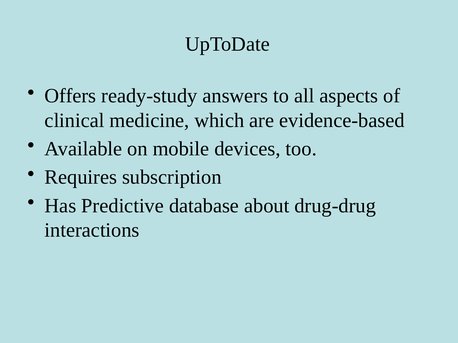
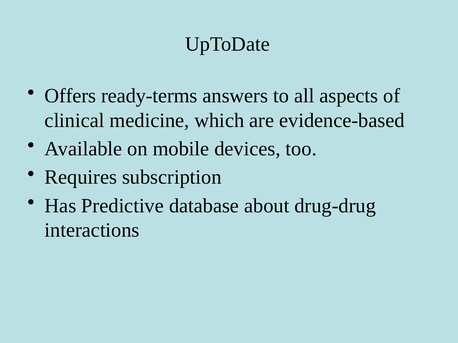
ready-study: ready-study -> ready-terms
